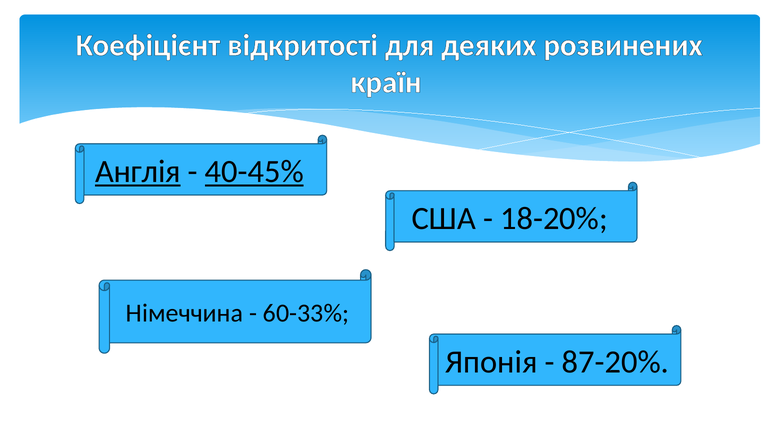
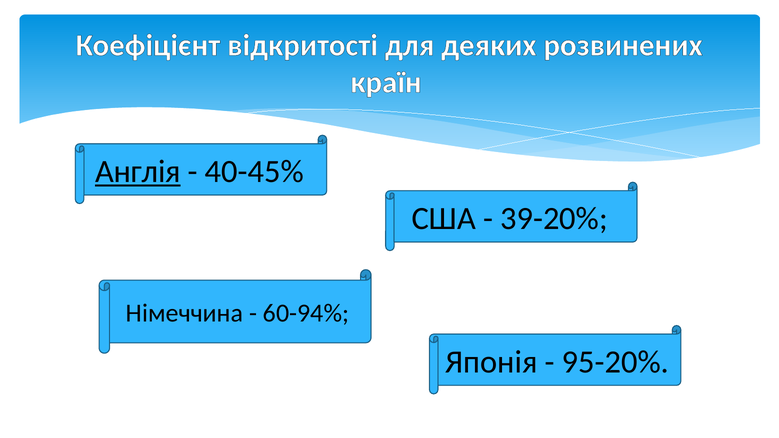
40-45% underline: present -> none
18-20%: 18-20% -> 39-20%
60-33%: 60-33% -> 60-94%
87-20%: 87-20% -> 95-20%
